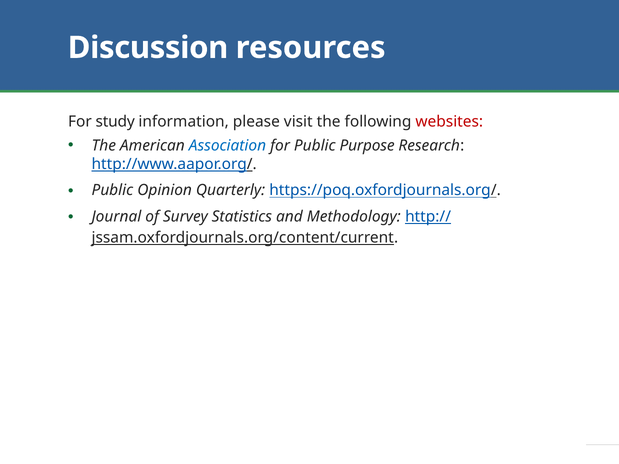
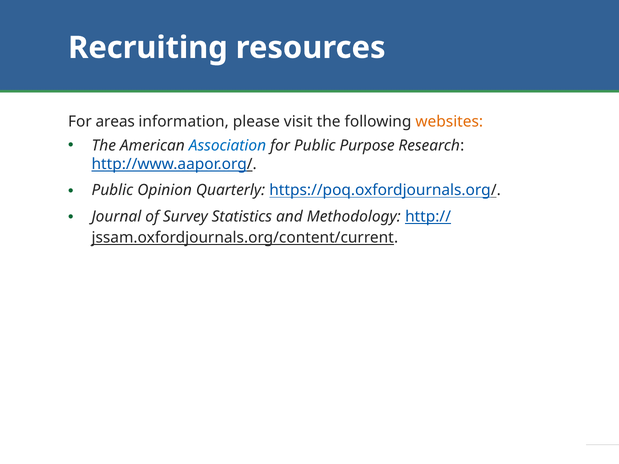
Discussion: Discussion -> Recruiting
study: study -> areas
websites colour: red -> orange
